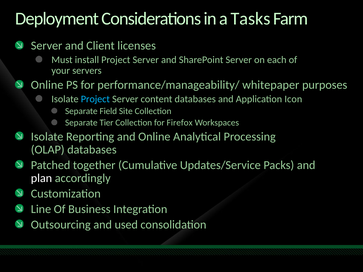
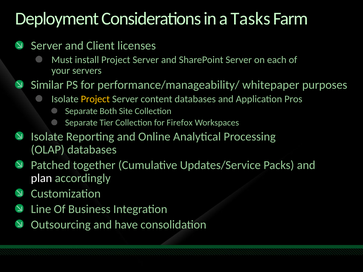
Online at (47, 85): Online -> Similar
Project at (95, 99) colour: light blue -> yellow
Icon: Icon -> Pros
Field: Field -> Both
used: used -> have
